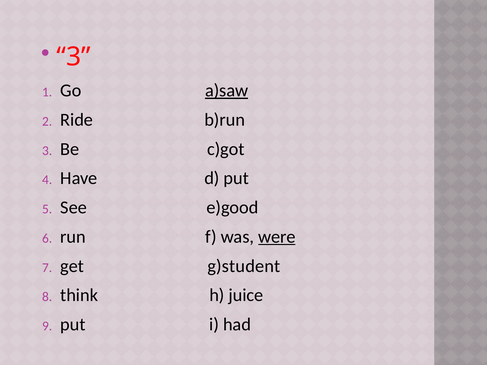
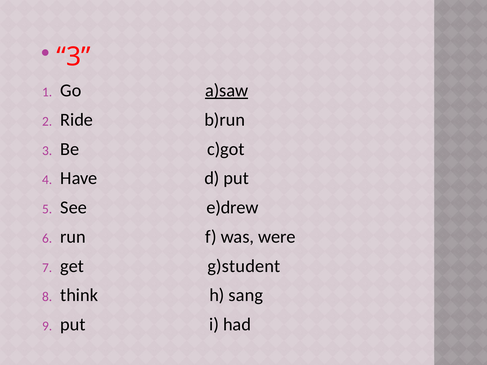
e)good: e)good -> e)drew
were underline: present -> none
juice: juice -> sang
